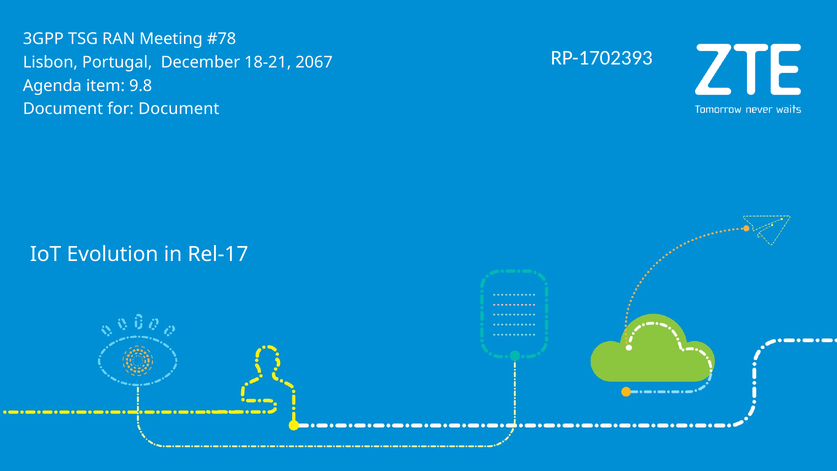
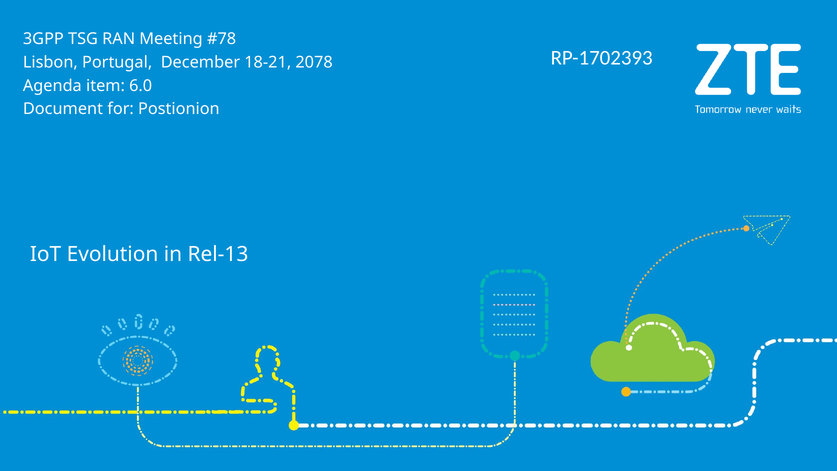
2067: 2067 -> 2078
9.8: 9.8 -> 6.0
for Document: Document -> Postionion
Rel-17: Rel-17 -> Rel-13
